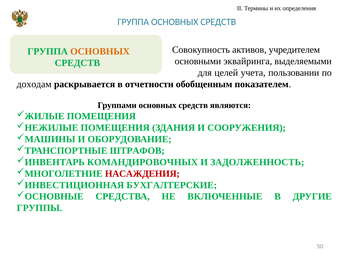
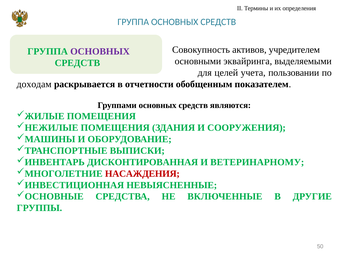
ОСНОВНЫХ at (100, 51) colour: orange -> purple
ШТРАФОВ: ШТРАФОВ -> ВЫПИСКИ
КОМАНДИРОВОЧНЫХ: КОМАНДИРОВОЧНЫХ -> ДИСКОНТИРОВАННАЯ
ЗАДОЛЖЕННОСТЬ: ЗАДОЛЖЕННОСТЬ -> ВЕТЕРИНАРНОМУ
БУХГАЛТЕРСКИЕ: БУХГАЛТЕРСКИЕ -> НЕВЫЯСНЕННЫЕ
